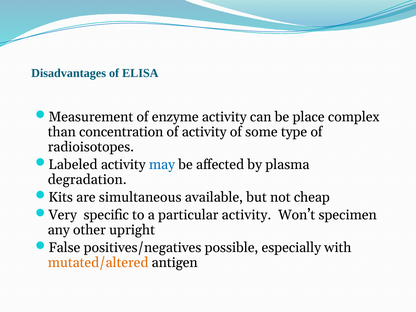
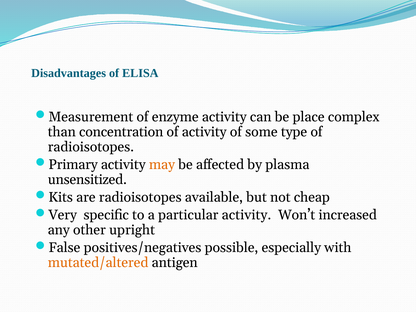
Labeled: Labeled -> Primary
may colour: blue -> orange
degradation: degradation -> unsensitized
are simultaneous: simultaneous -> radioisotopes
specimen: specimen -> increased
